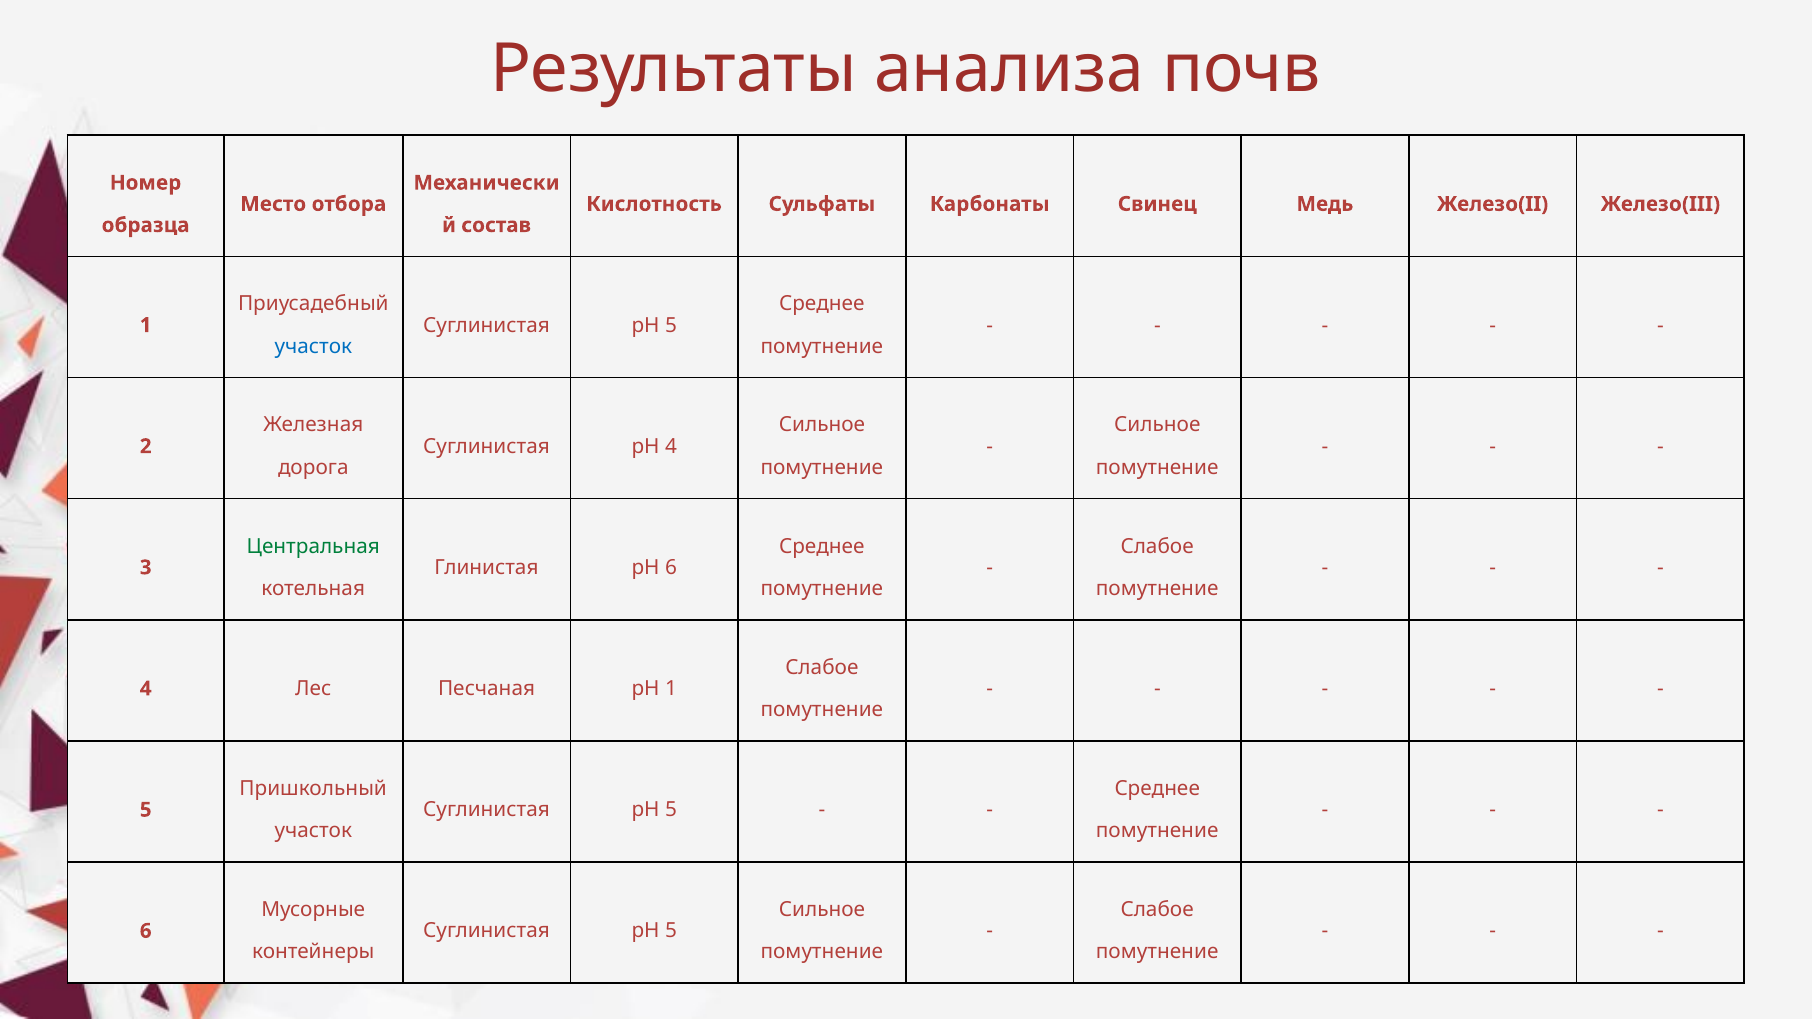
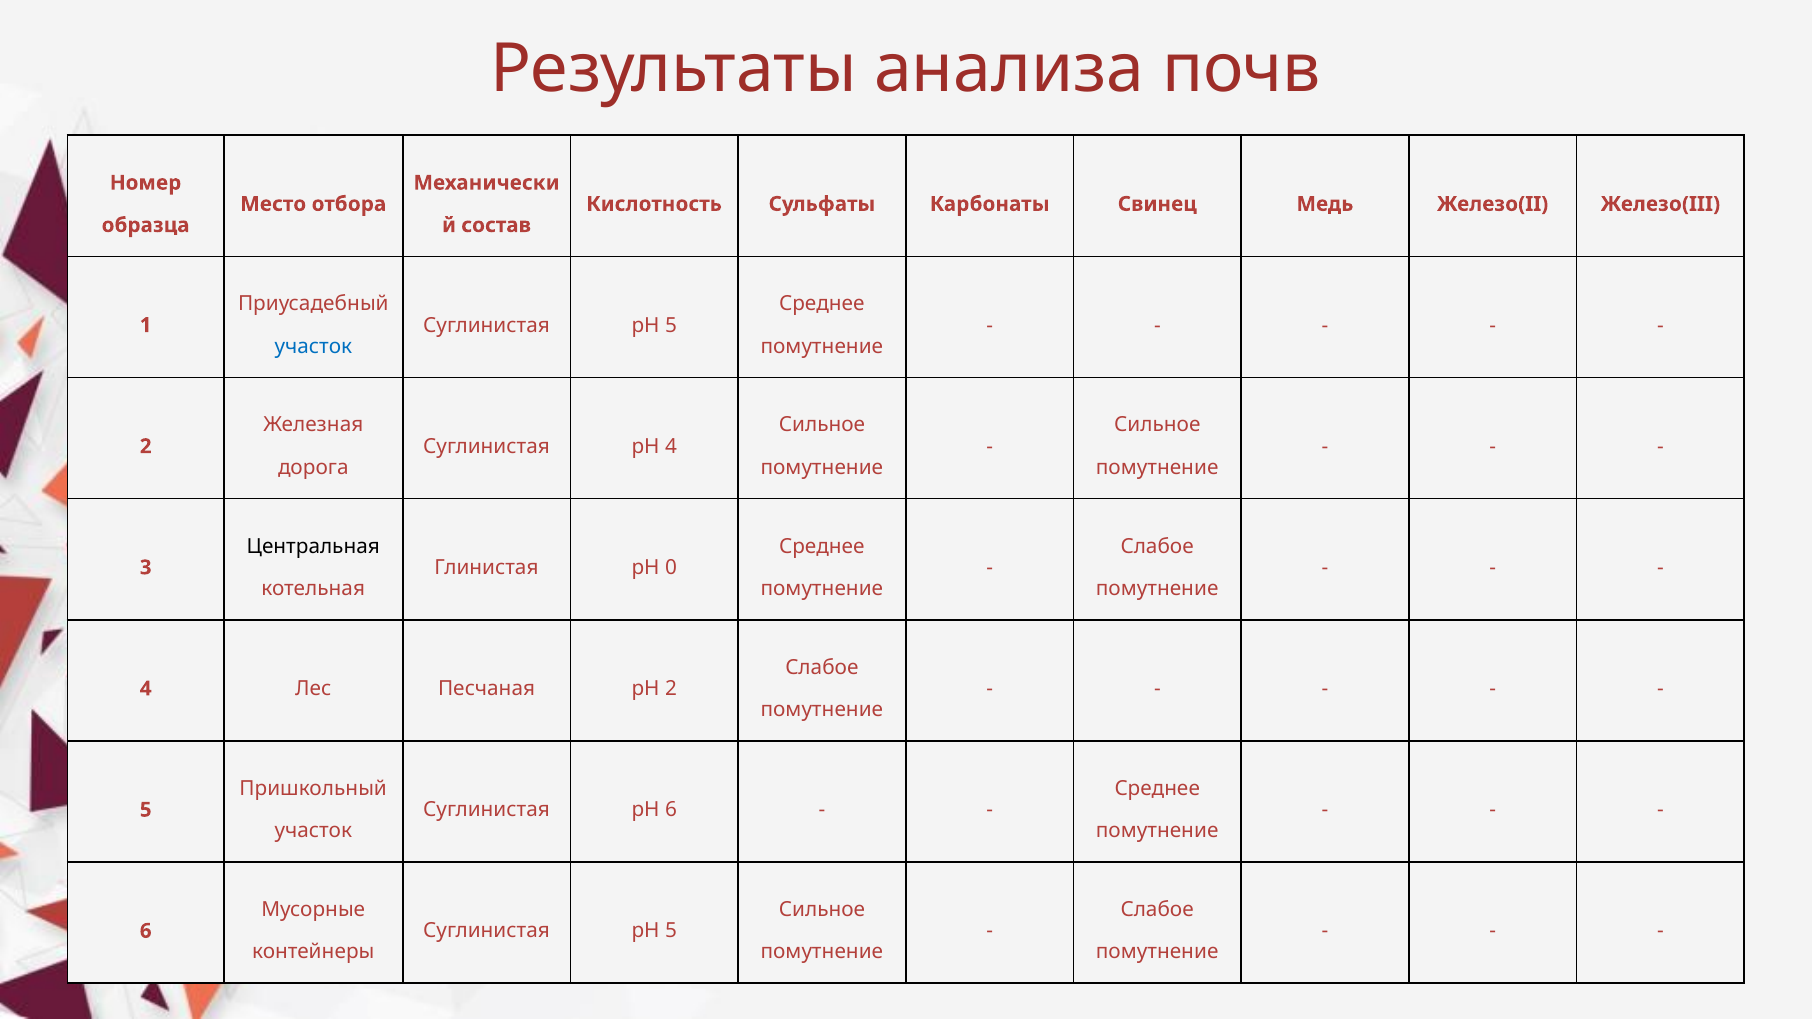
Центральная colour: green -> black
pH 6: 6 -> 0
pH 1: 1 -> 2
5 at (671, 810): 5 -> 6
